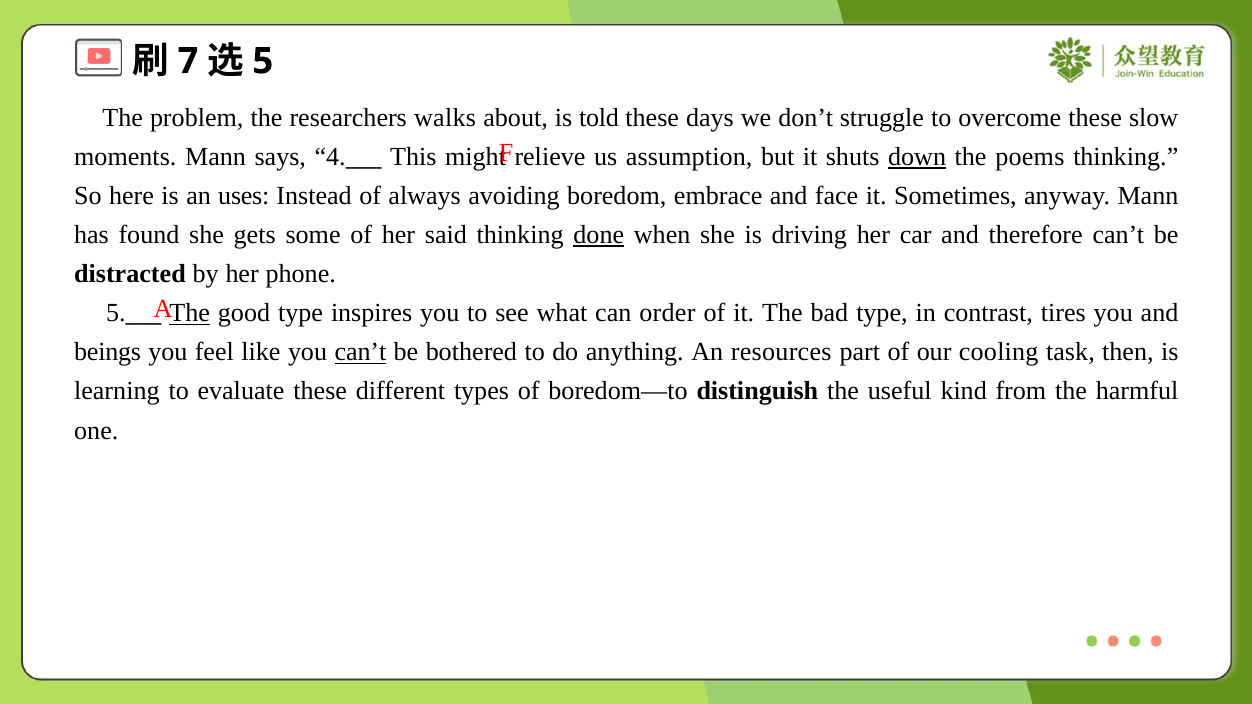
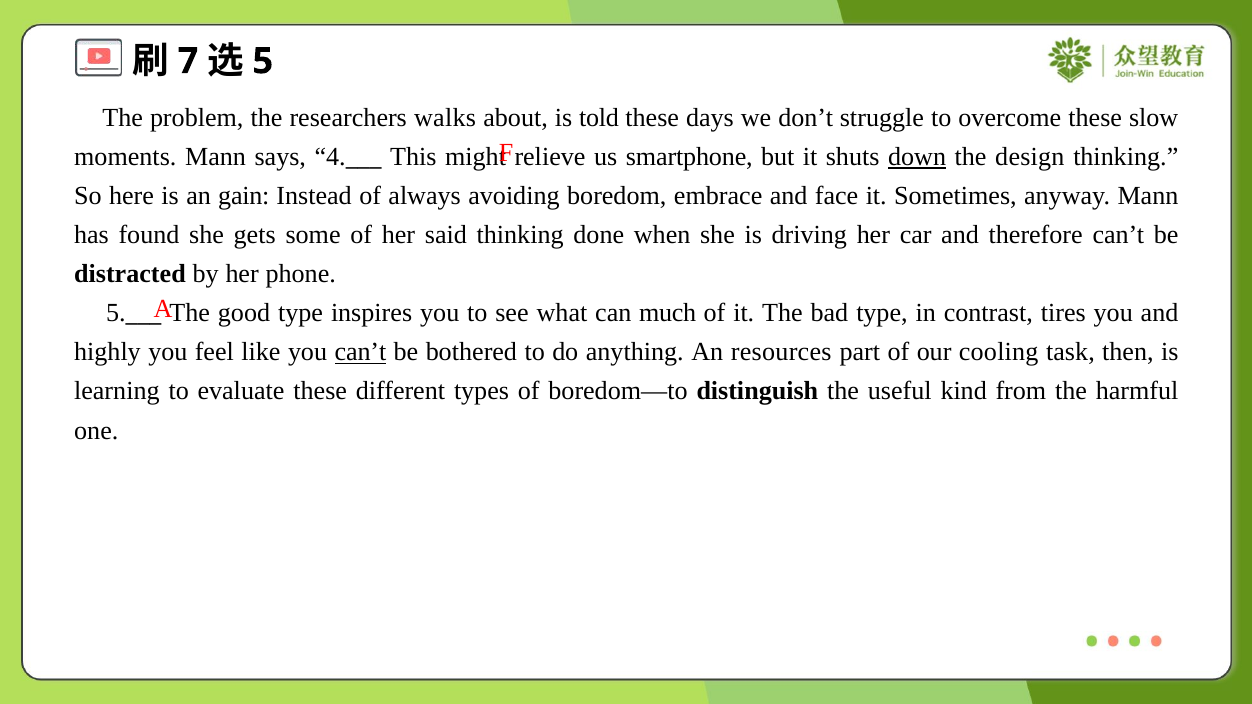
assumption: assumption -> smartphone
poems: poems -> design
uses: uses -> gain
done underline: present -> none
The at (190, 313) underline: present -> none
order: order -> much
beings: beings -> highly
